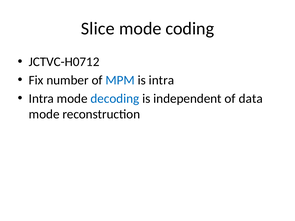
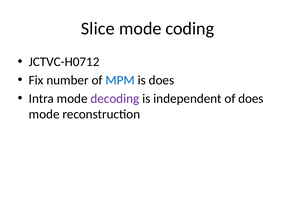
is intra: intra -> does
decoding colour: blue -> purple
of data: data -> does
